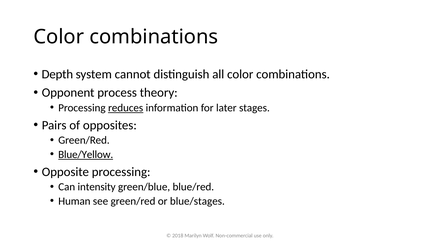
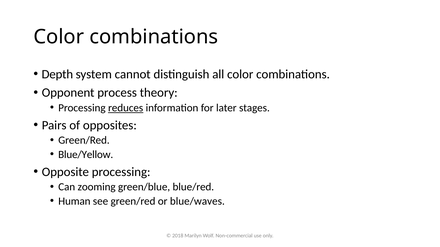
Blue/Yellow underline: present -> none
intensity: intensity -> zooming
blue/stages: blue/stages -> blue/waves
